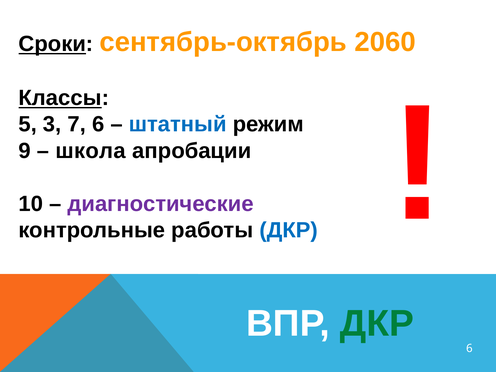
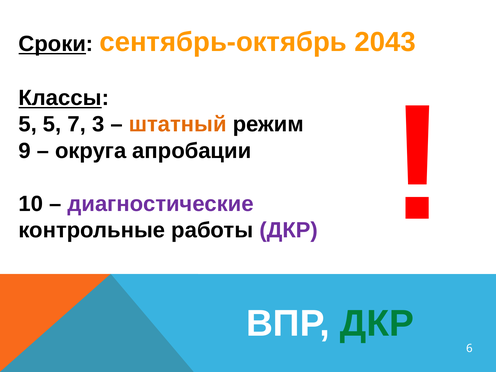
2060: 2060 -> 2043
5 3: 3 -> 5
7 6: 6 -> 3
штатный colour: blue -> orange
школа: школа -> округа
ДКР at (289, 230) colour: blue -> purple
